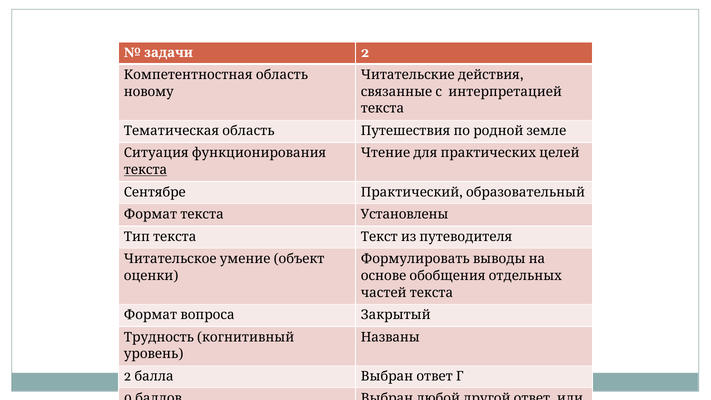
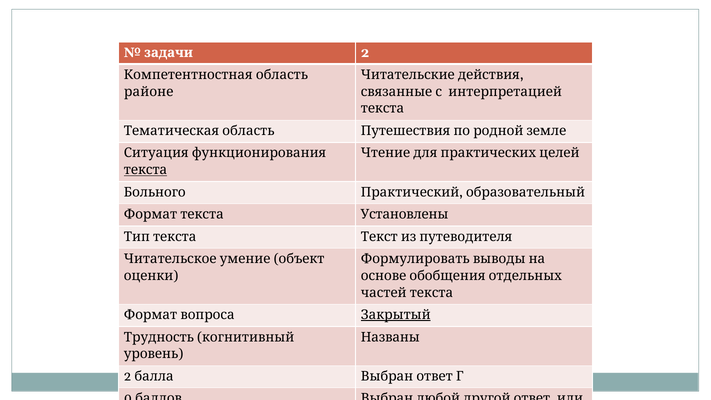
новому: новому -> районе
Сентябре: Сентябре -> Больного
Закрытый underline: none -> present
